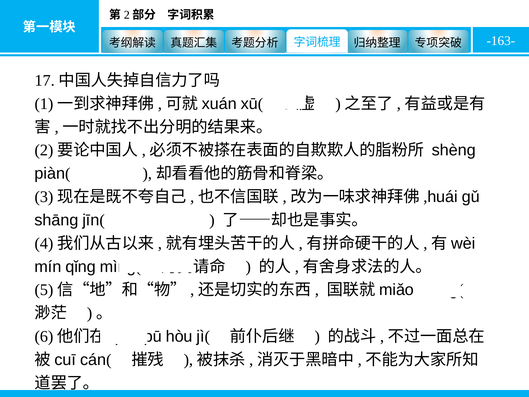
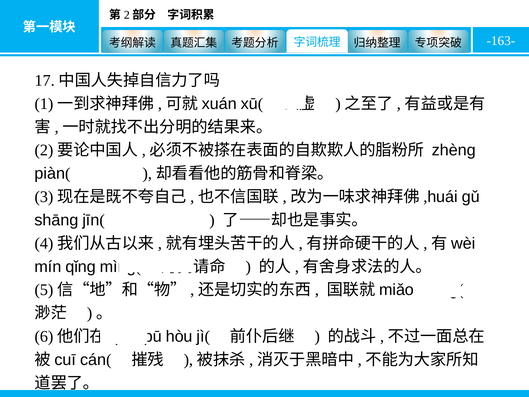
shèng: shèng -> zhèng
